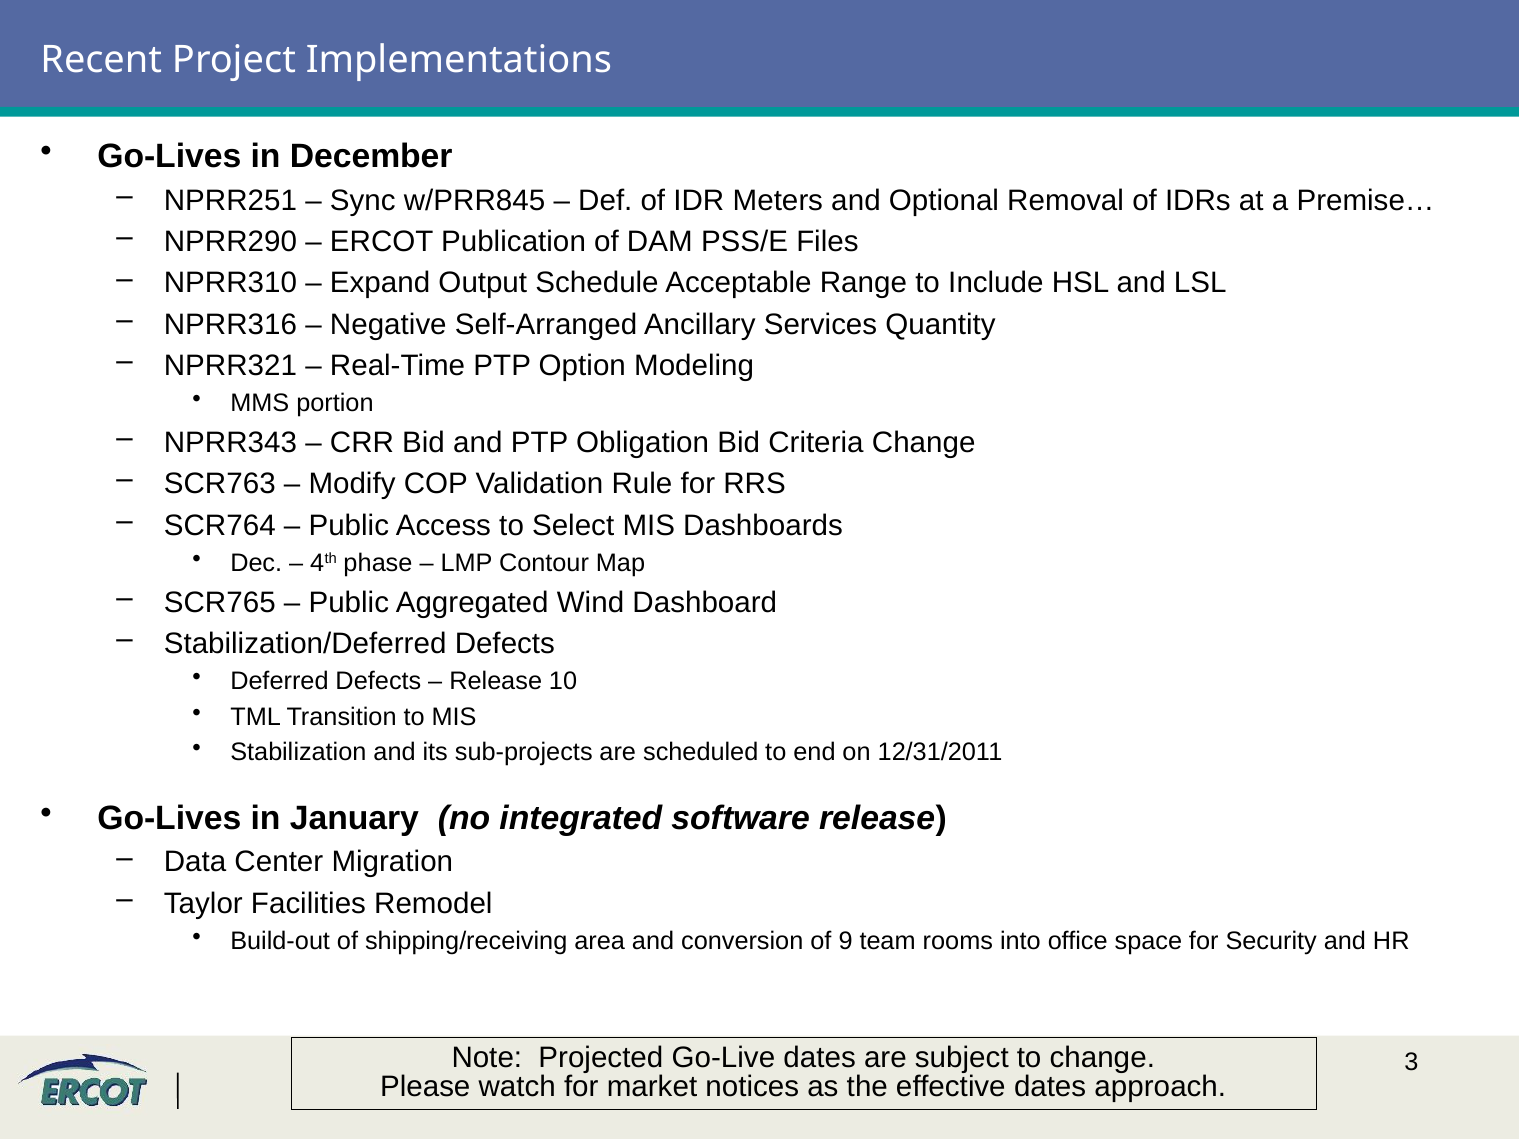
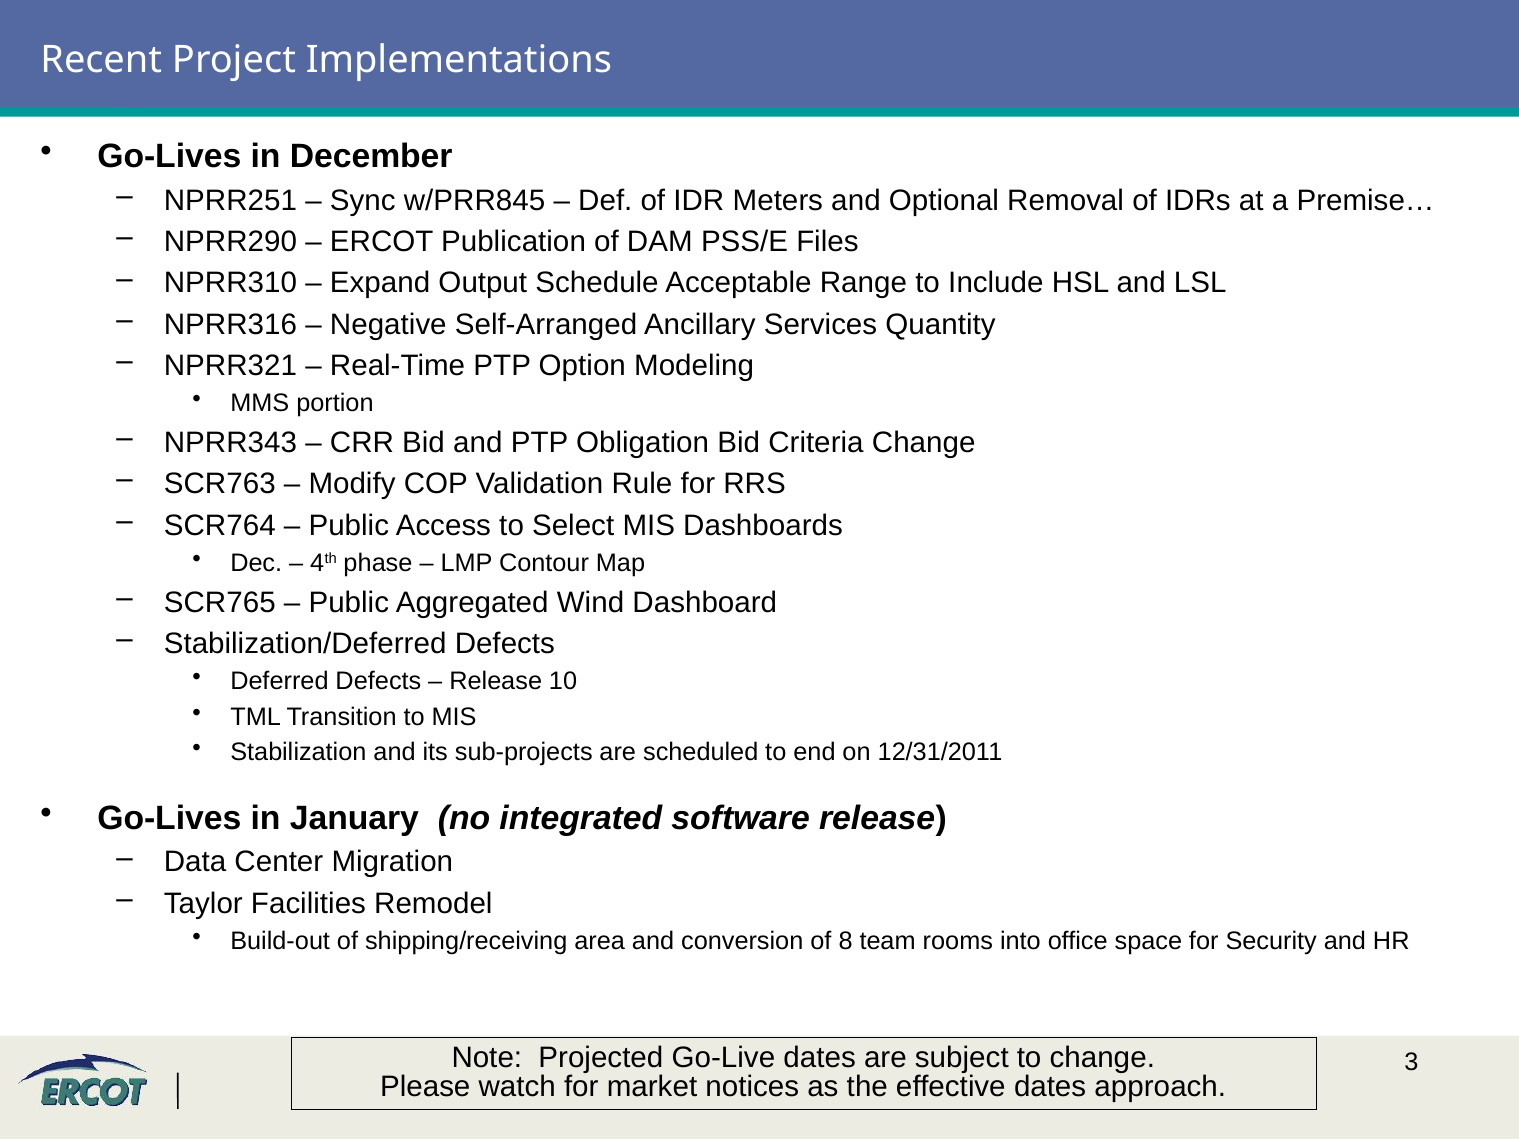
9: 9 -> 8
